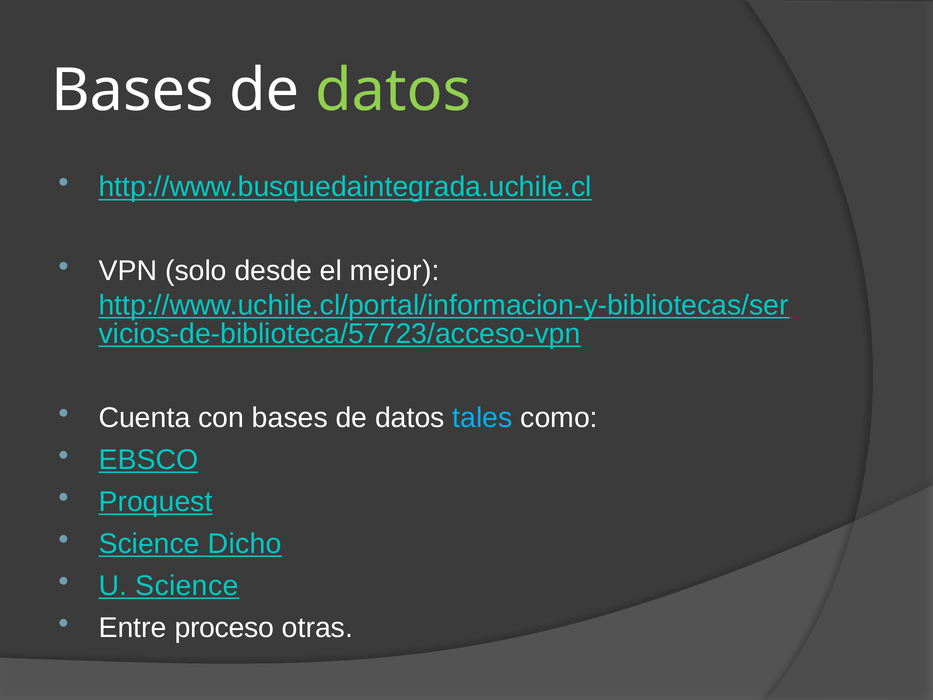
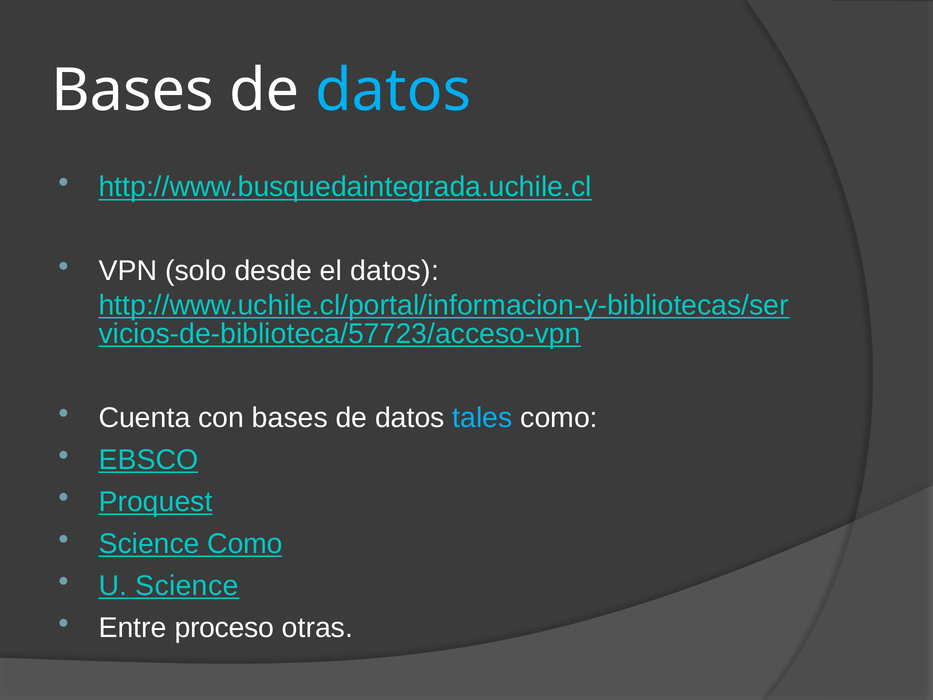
datos at (393, 90) colour: light green -> light blue
el mejor: mejor -> datos
Science Dicho: Dicho -> Como
